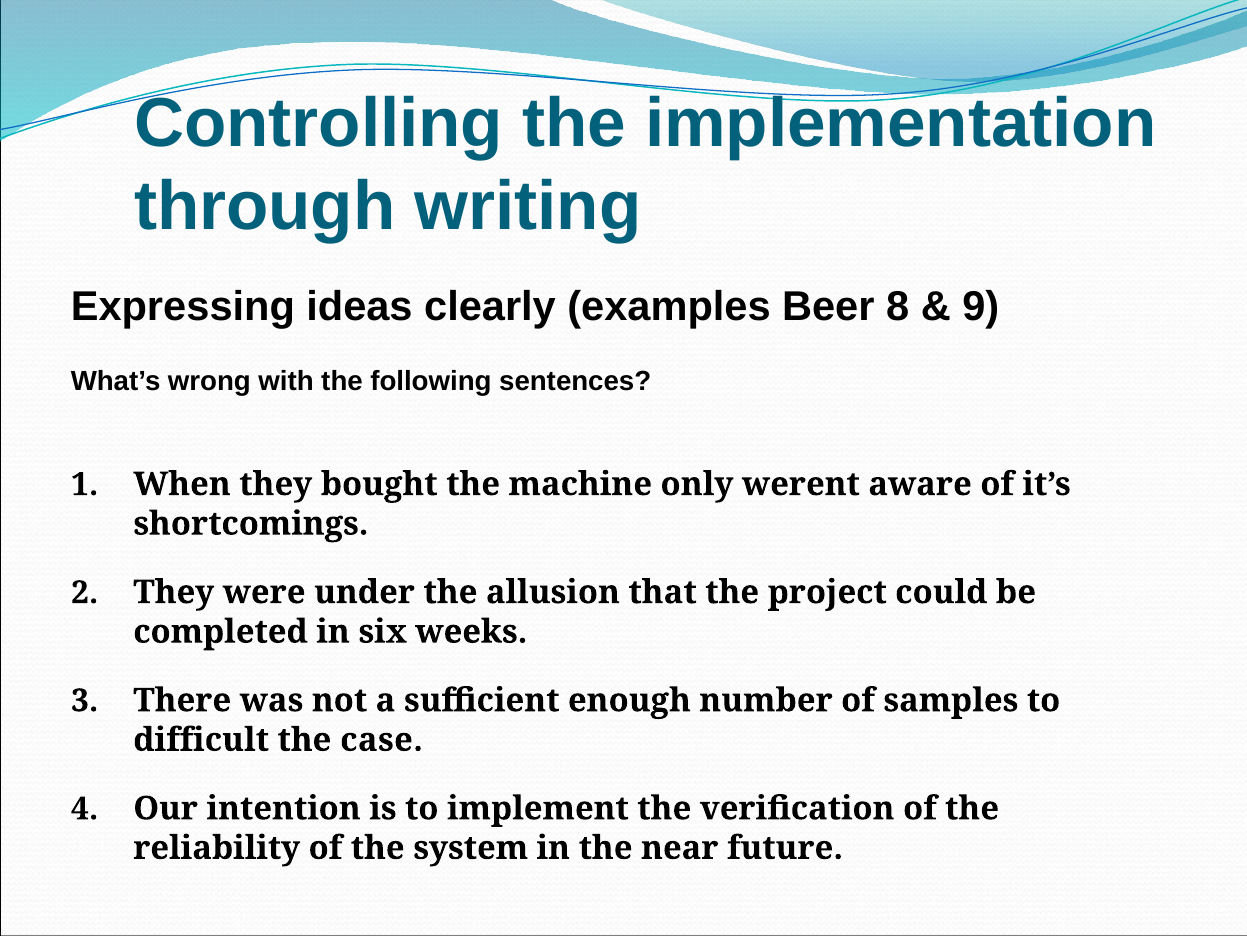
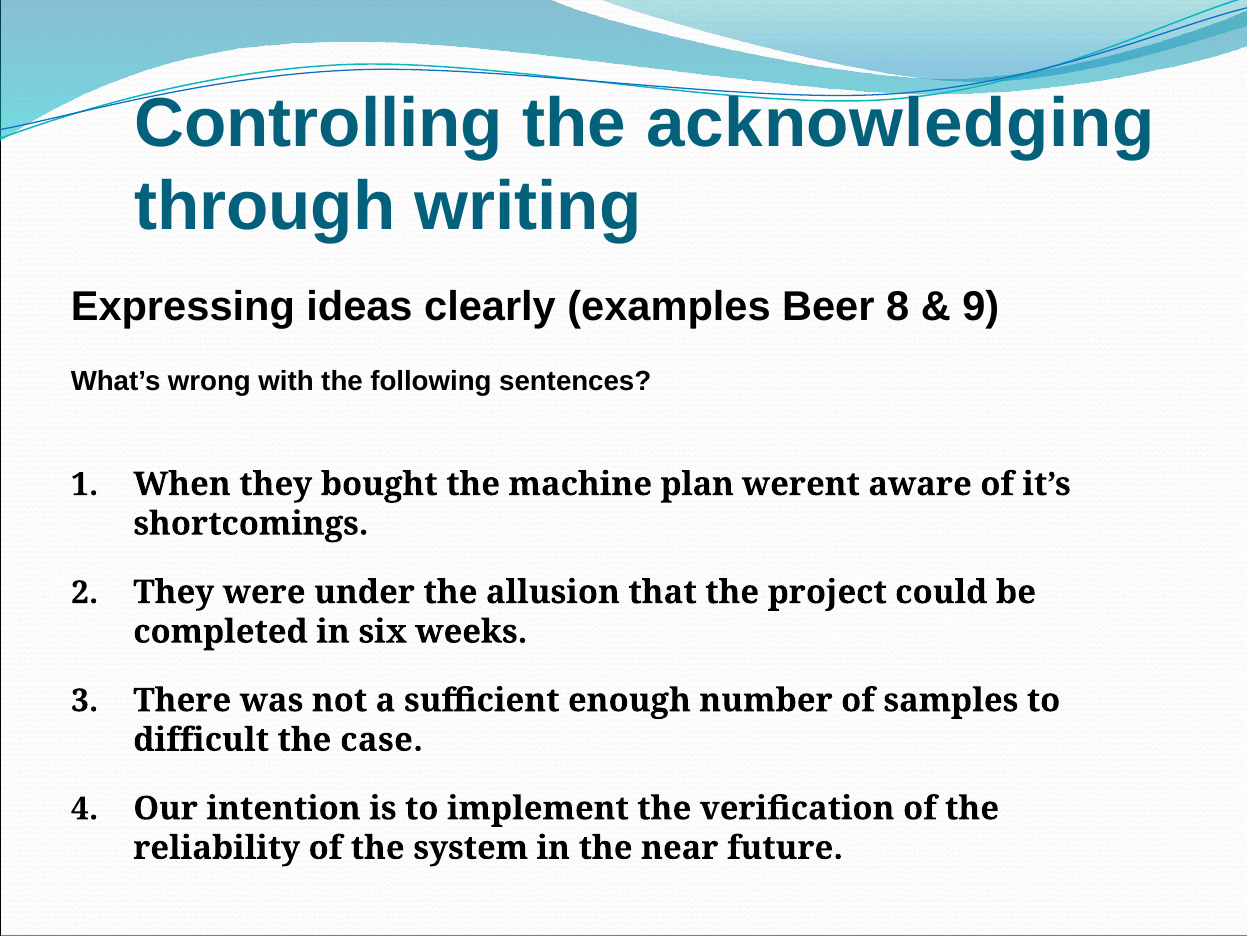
implementation: implementation -> acknowledging
only: only -> plan
